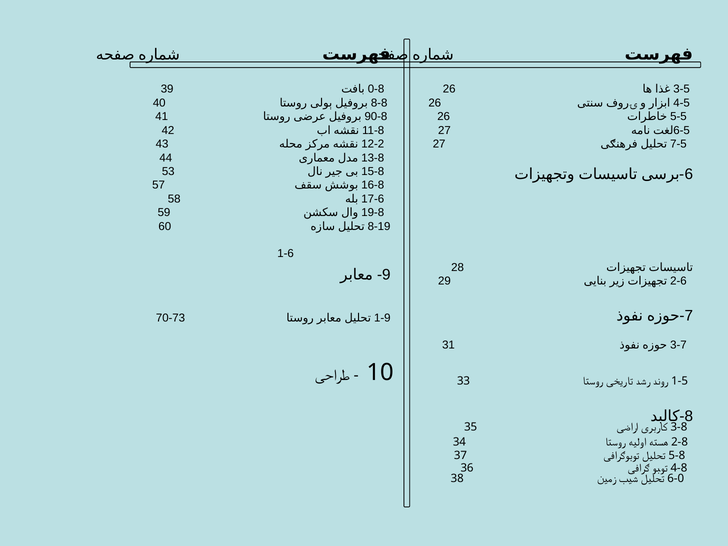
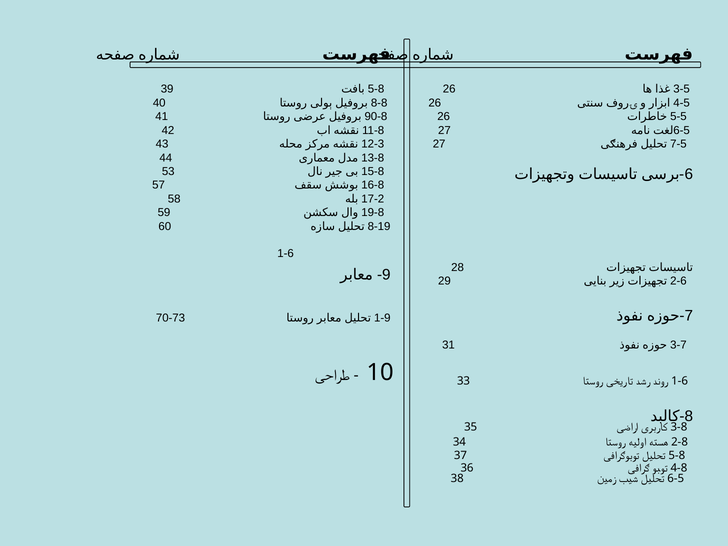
0-8 at (376, 89): 0-8 -> 5-8
12-2: 12-2 -> 12-3
17-6: 17-6 -> 17-2
1-5 at (680, 381): 1-5 -> 1-6
6-0 at (676, 478): 6-0 -> 6-5
